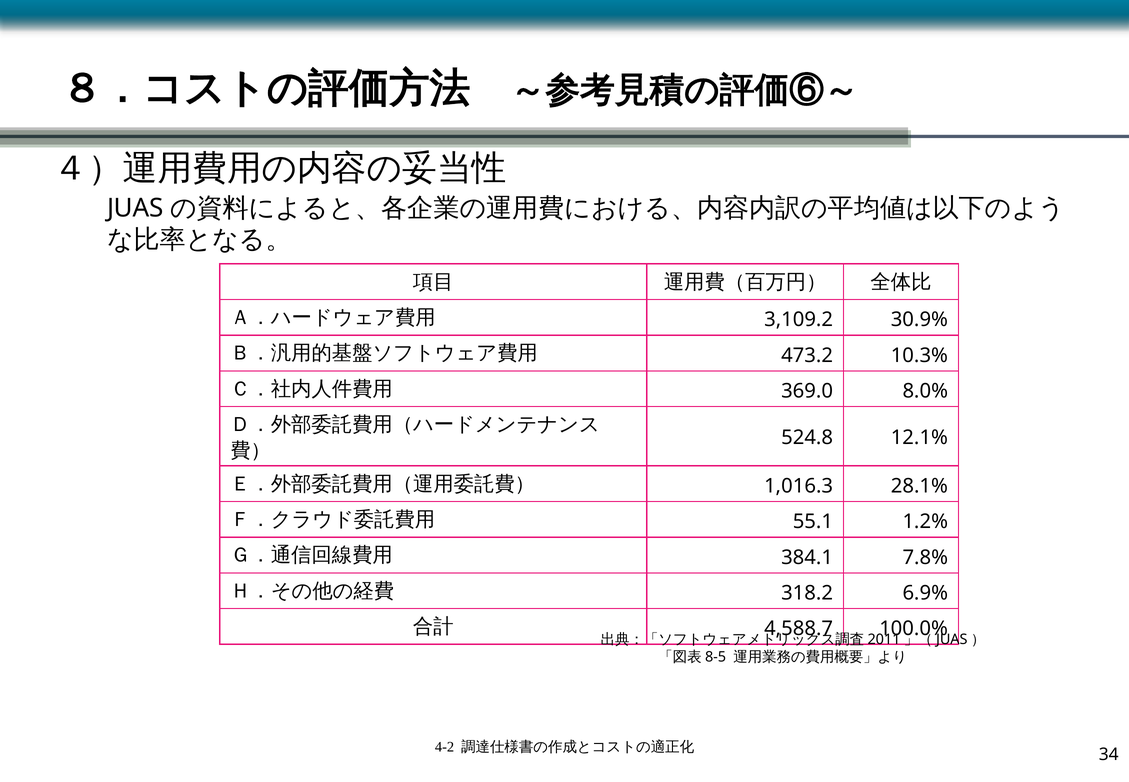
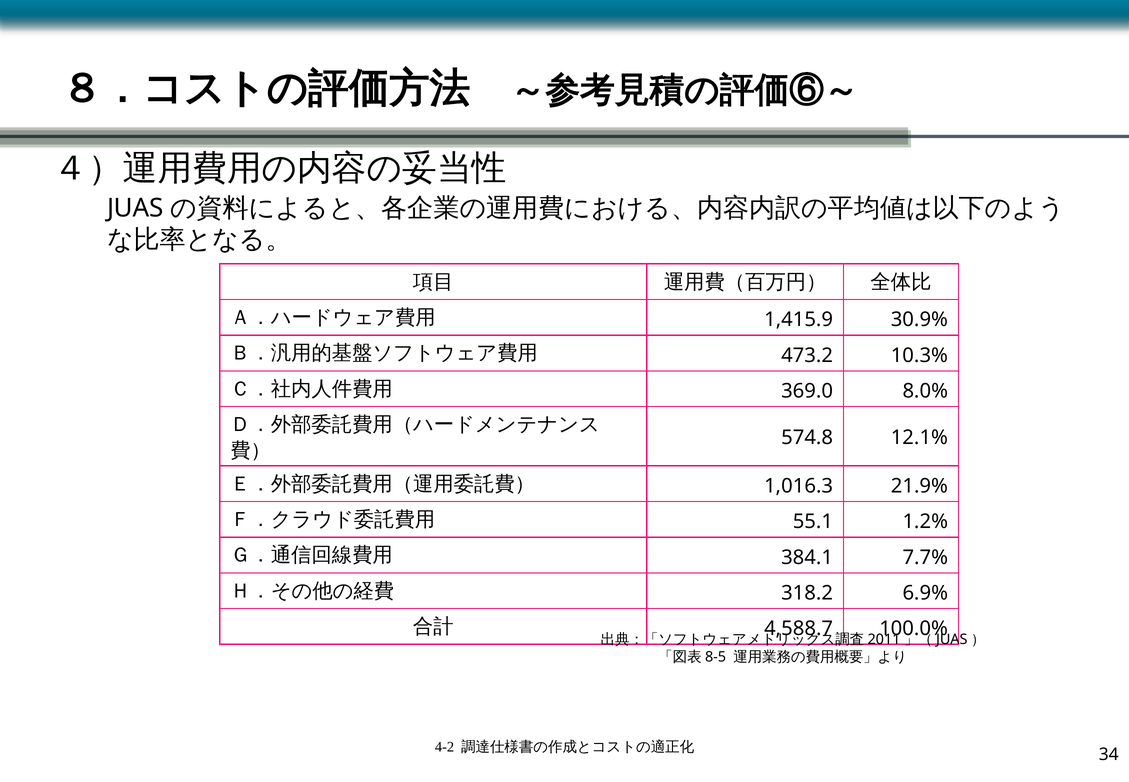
3,109.2: 3,109.2 -> 1,415.9
524.8: 524.8 -> 574.8
28.1%: 28.1% -> 21.9%
7.8%: 7.8% -> 7.7%
